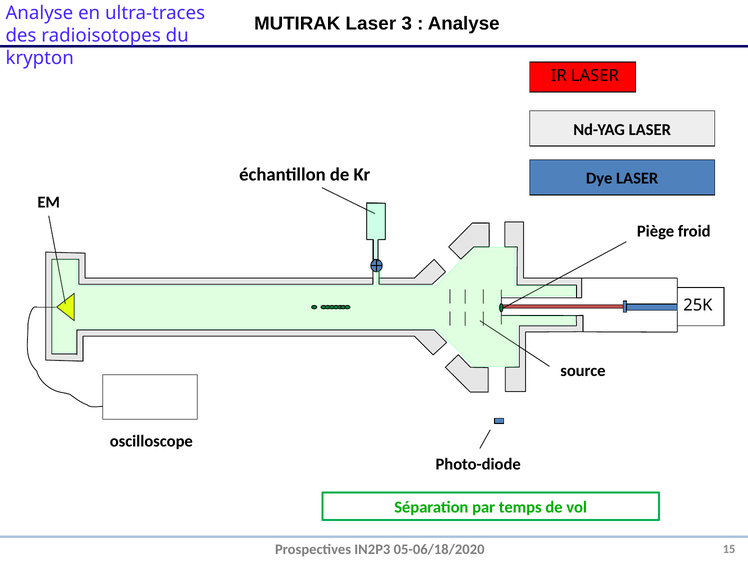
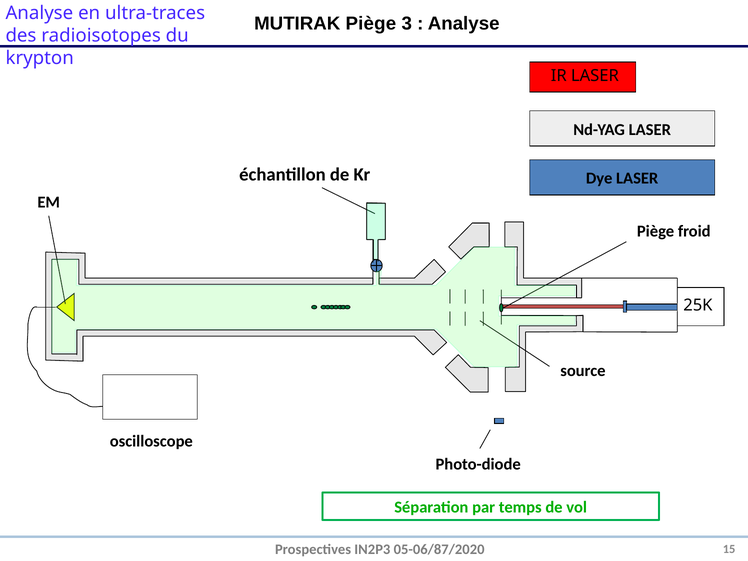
MUTIRAK Laser: Laser -> Piège
05-06/18/2020: 05-06/18/2020 -> 05-06/87/2020
